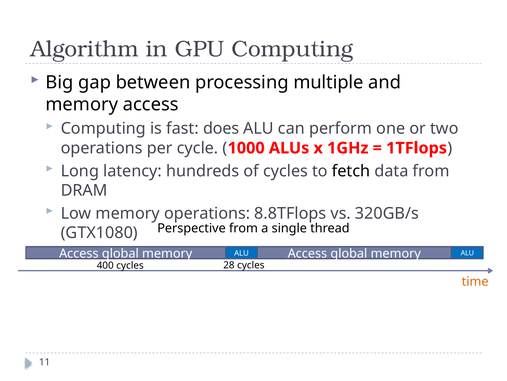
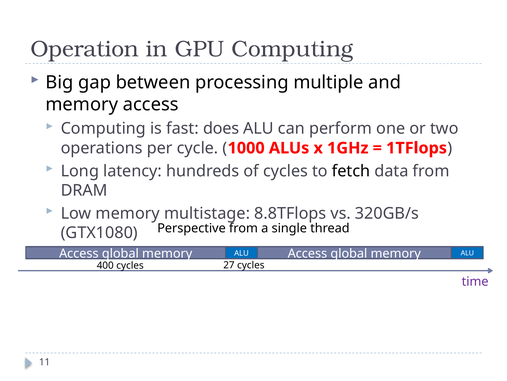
Algorithm: Algorithm -> Operation
memory operations: operations -> multistage
28: 28 -> 27
time colour: orange -> purple
